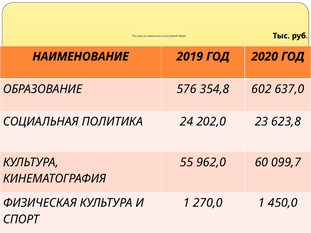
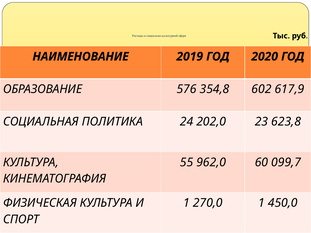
637,0: 637,0 -> 617,9
